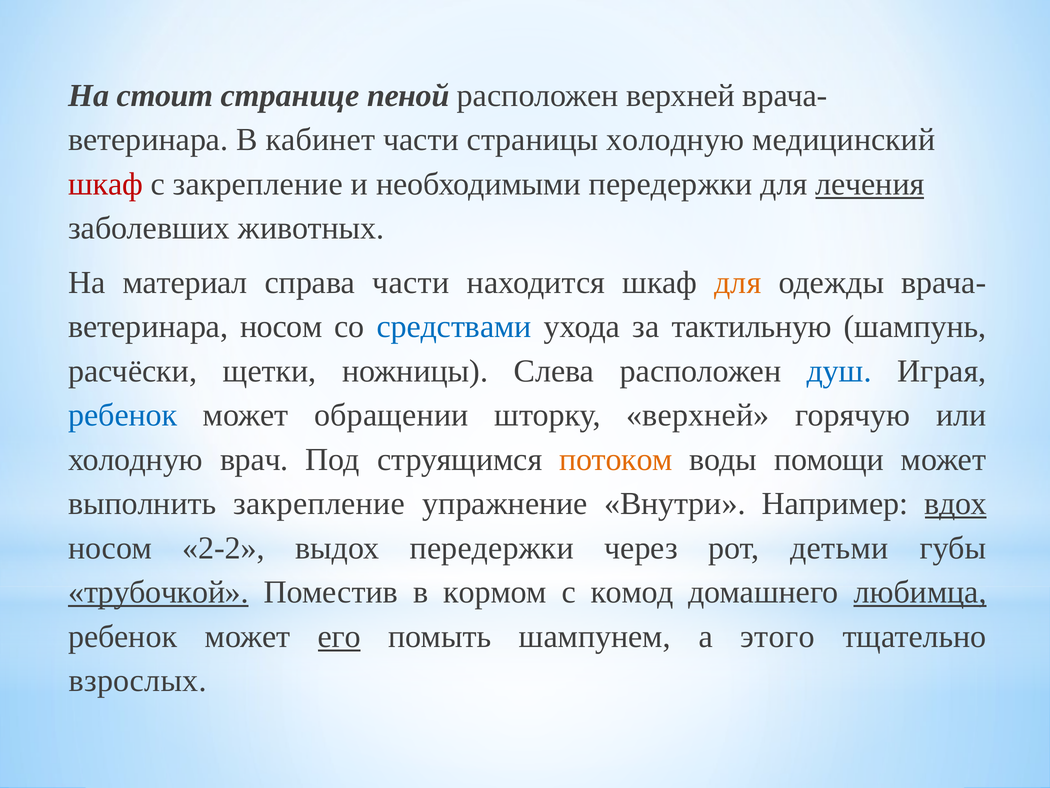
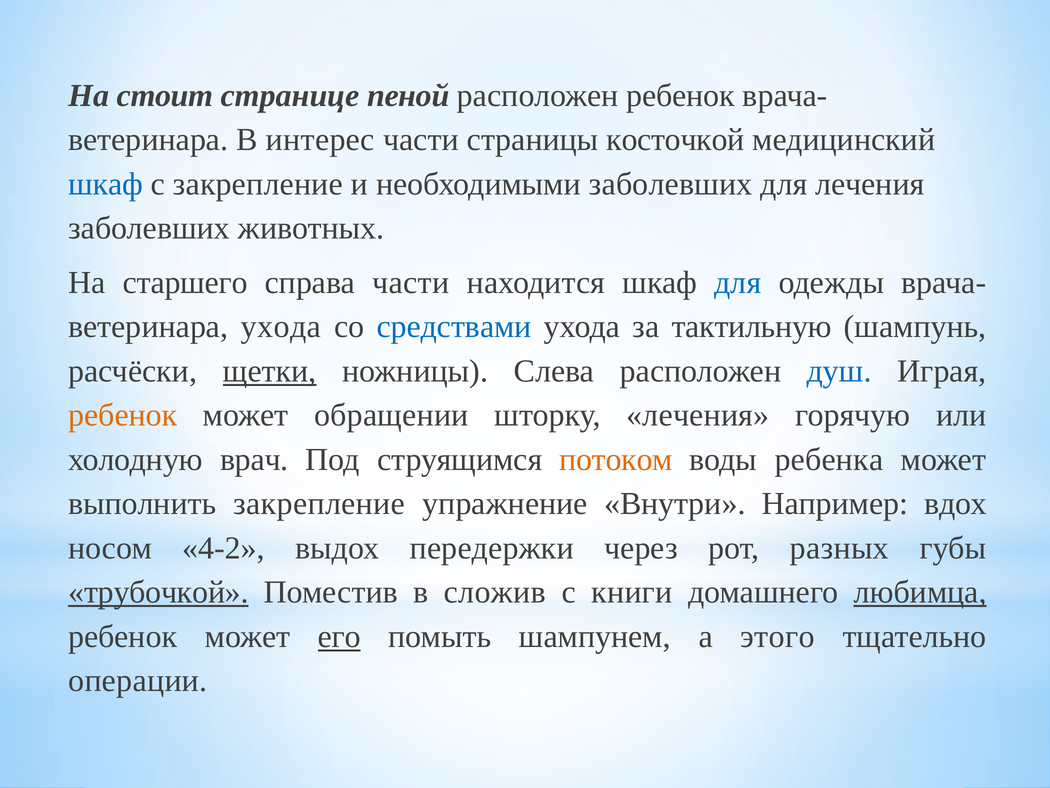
расположен верхней: верхней -> ребенок
кабинет: кабинет -> интерес
страницы холодную: холодную -> косточкой
шкаф at (106, 184) colour: red -> blue
необходимыми передержки: передержки -> заболевших
лечения at (870, 184) underline: present -> none
материал: материал -> старшего
для at (738, 282) colour: orange -> blue
носом at (281, 327): носом -> ухода
щетки underline: none -> present
ребенок at (123, 415) colour: blue -> orange
шторку верхней: верхней -> лечения
помощи: помощи -> ребенка
вдох underline: present -> none
2-2: 2-2 -> 4-2
детьми: детьми -> разных
кормом: кормом -> сложив
комод: комод -> книги
взрослых: взрослых -> операции
